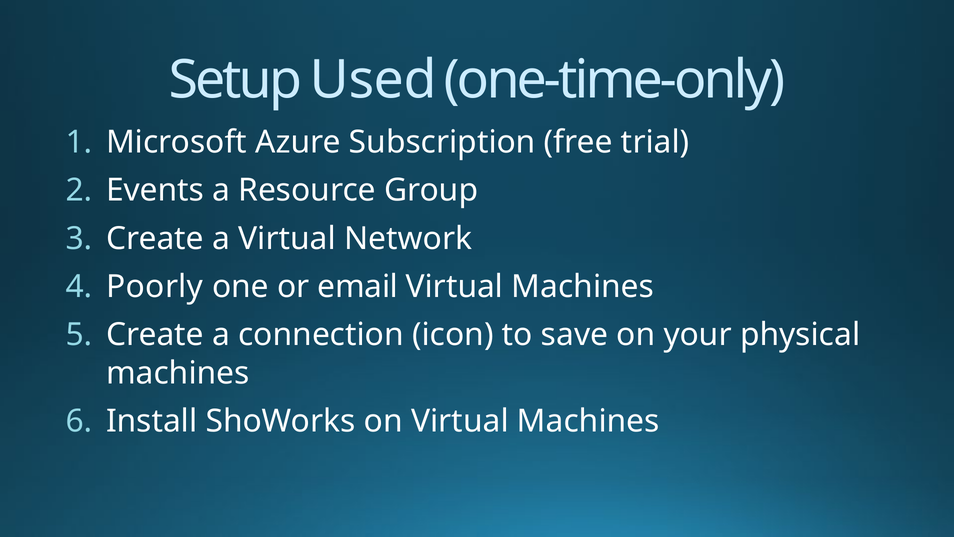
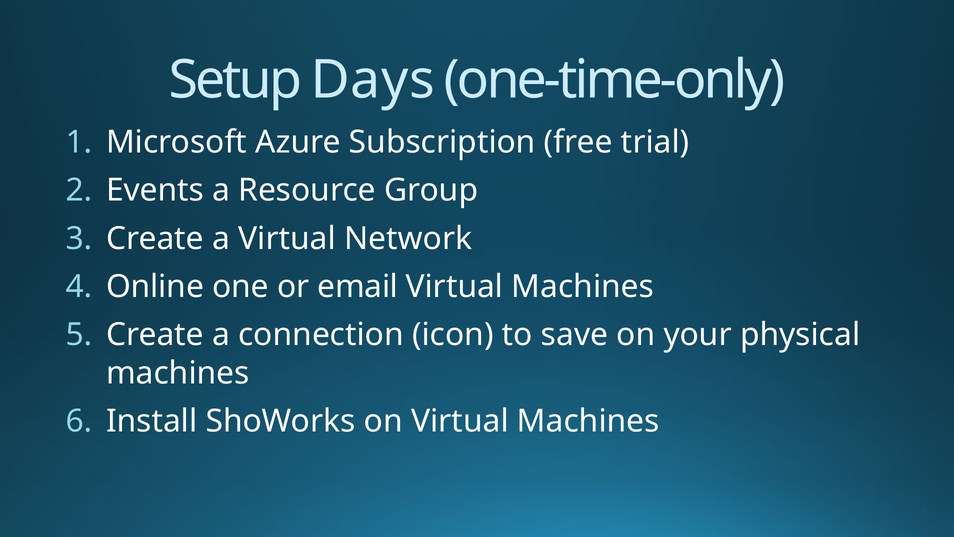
Used: Used -> Days
Poorly: Poorly -> Online
